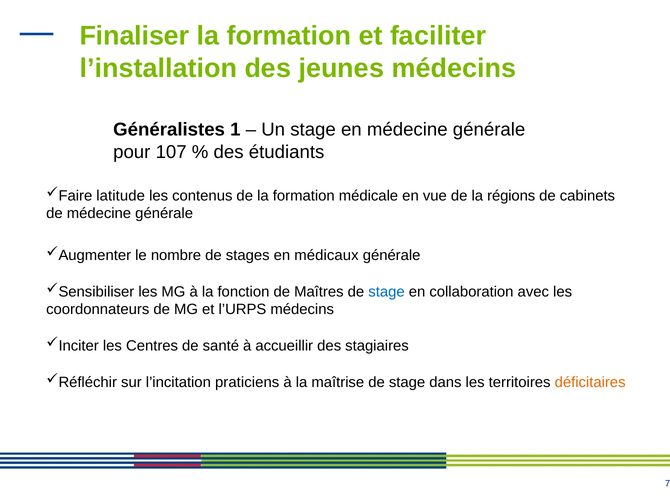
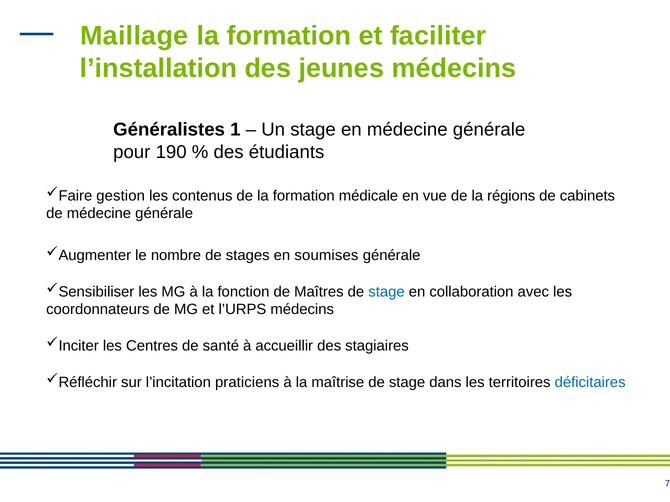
Finaliser: Finaliser -> Maillage
107: 107 -> 190
latitude: latitude -> gestion
médicaux: médicaux -> soumises
déficitaires colour: orange -> blue
